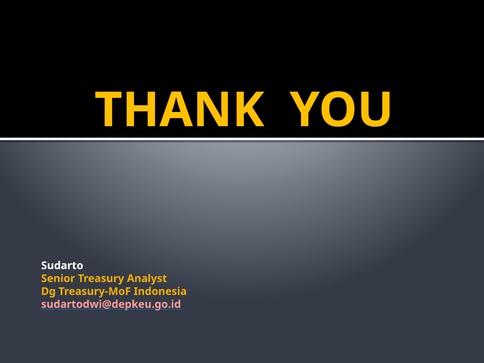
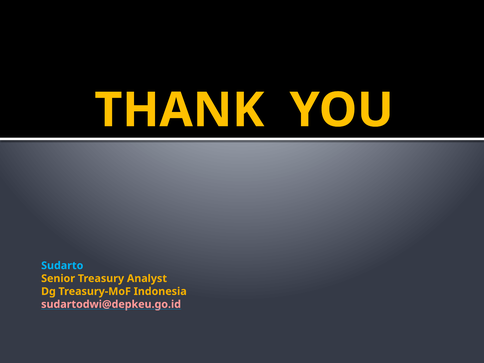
Sudarto colour: white -> light blue
